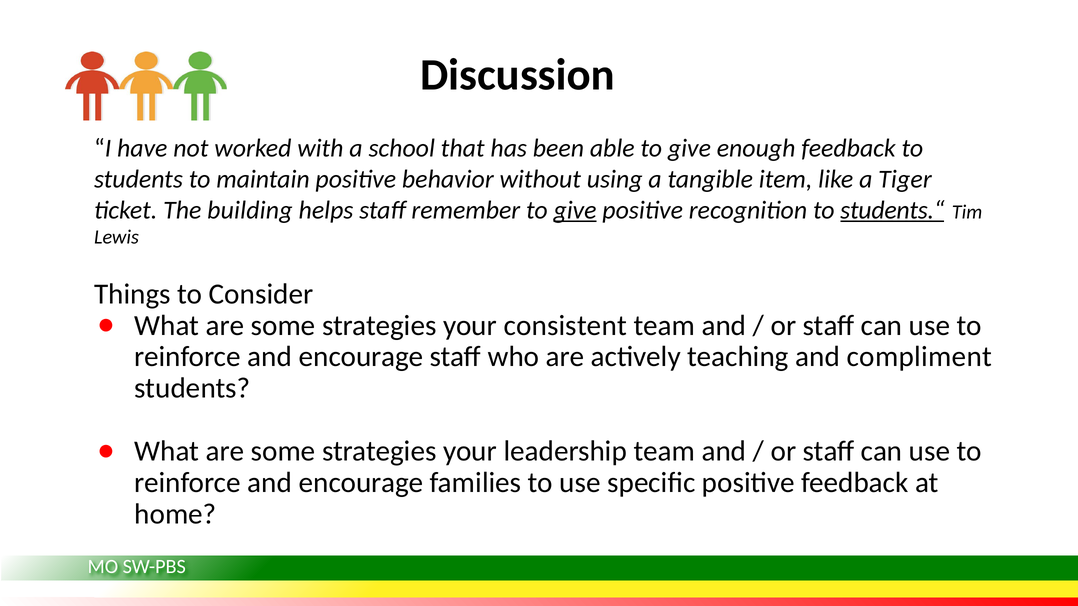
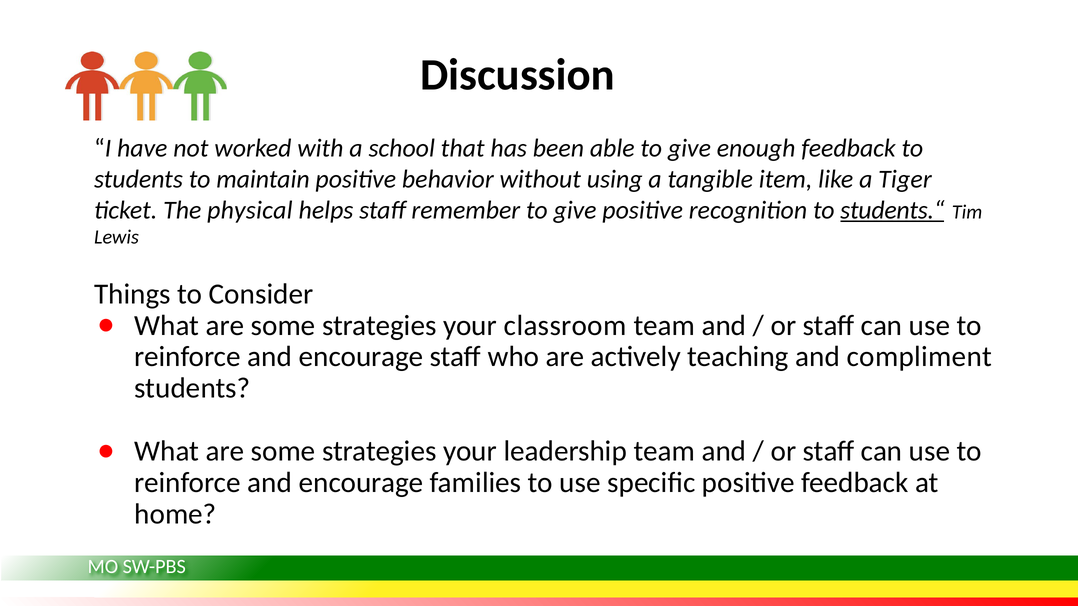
building: building -> physical
give at (575, 210) underline: present -> none
consistent: consistent -> classroom
